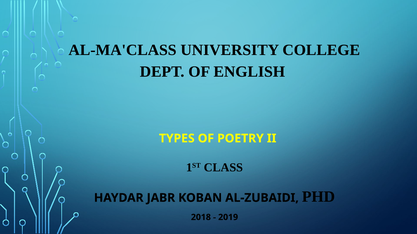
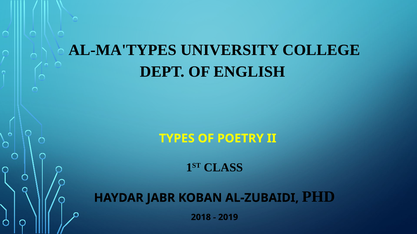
AL-MA'CLASS: AL-MA'CLASS -> AL-MA'TYPES
